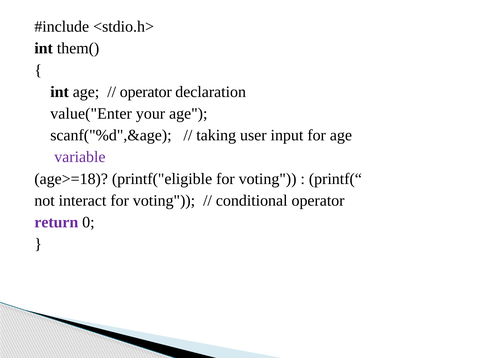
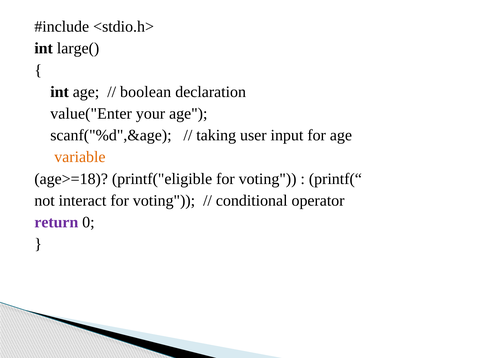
them(: them( -> large(
operator at (146, 92): operator -> boolean
variable colour: purple -> orange
